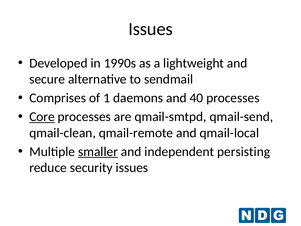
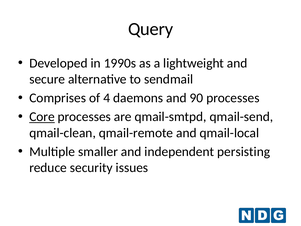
Issues at (151, 29): Issues -> Query
1: 1 -> 4
40: 40 -> 90
smaller underline: present -> none
